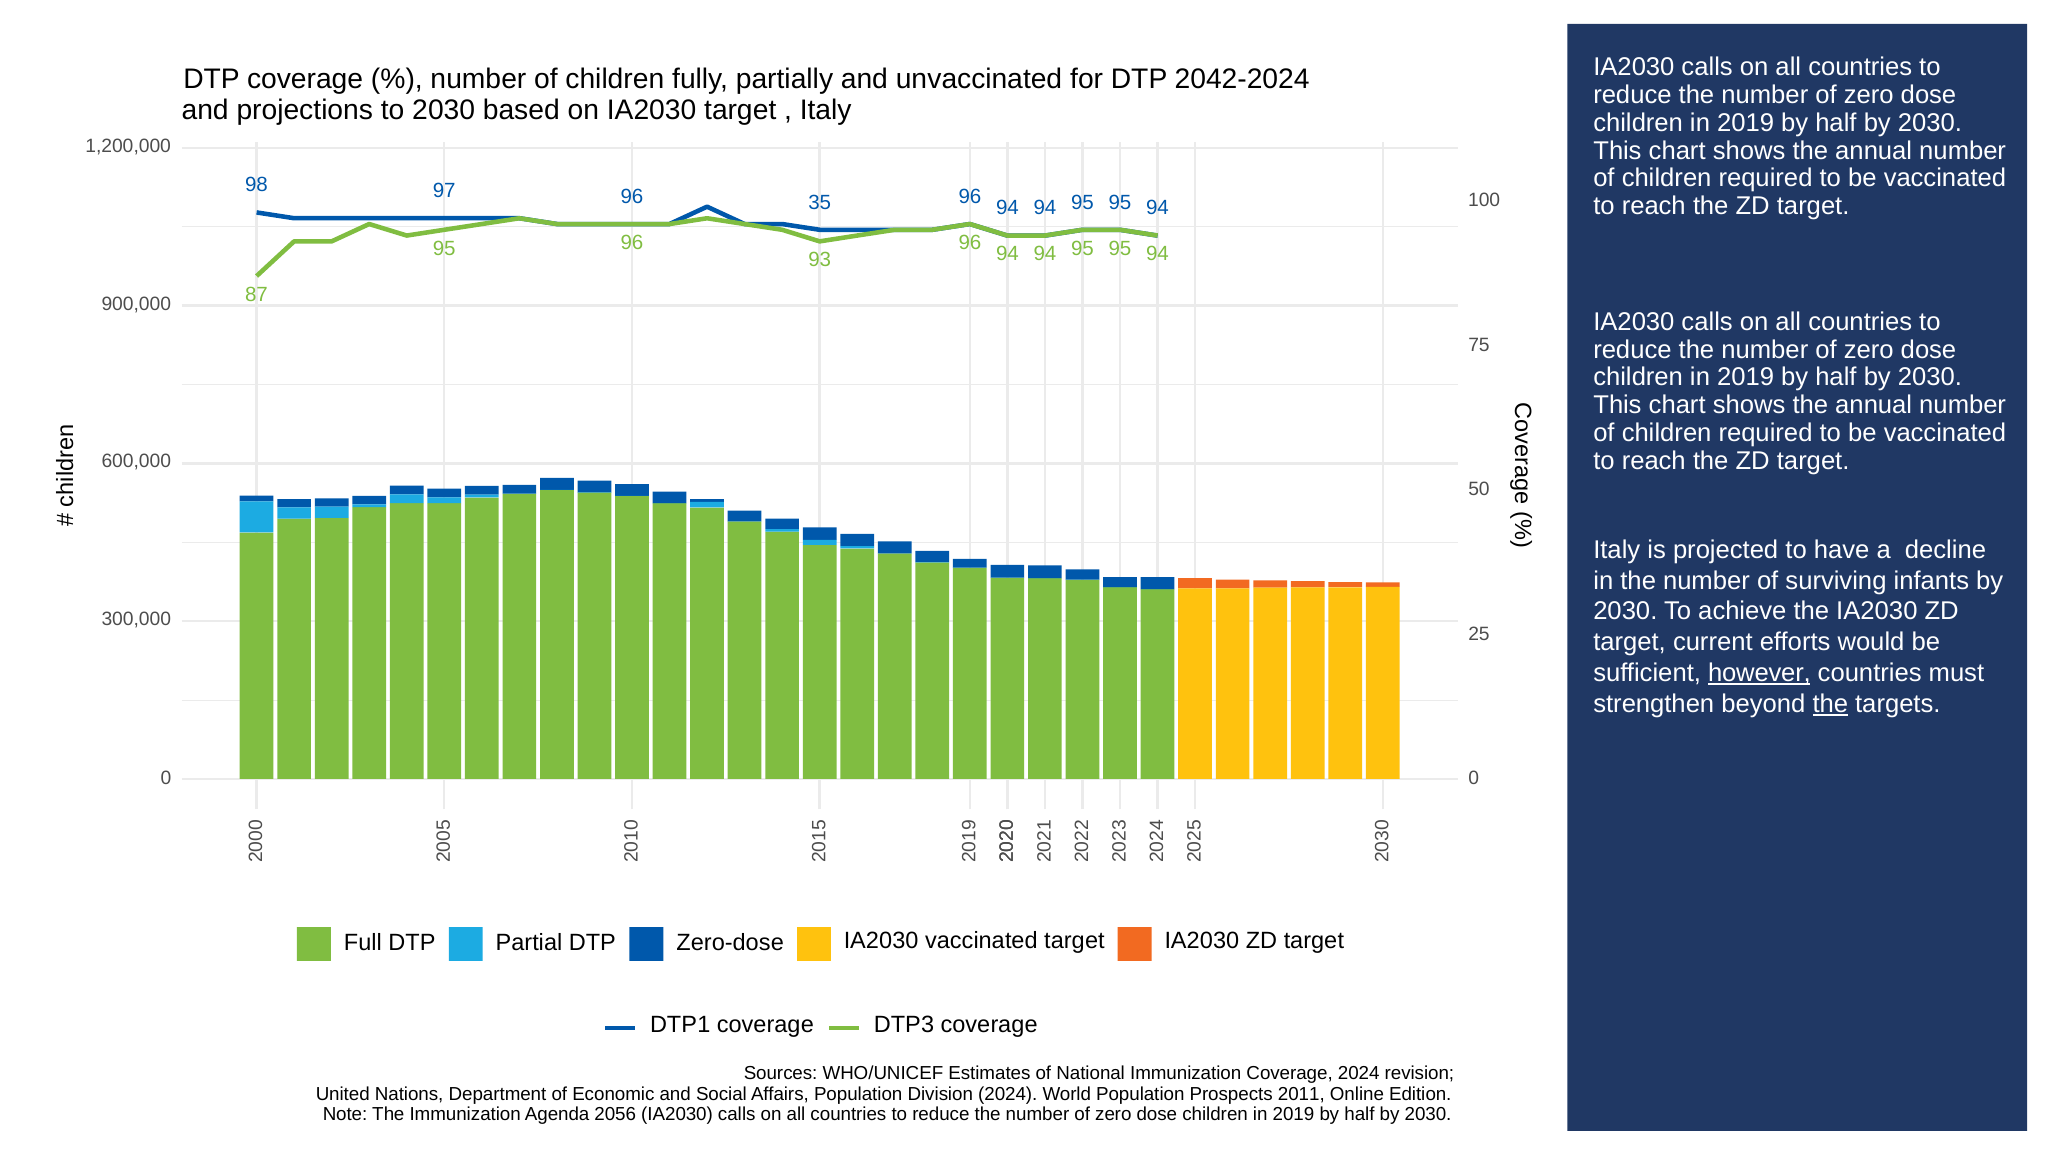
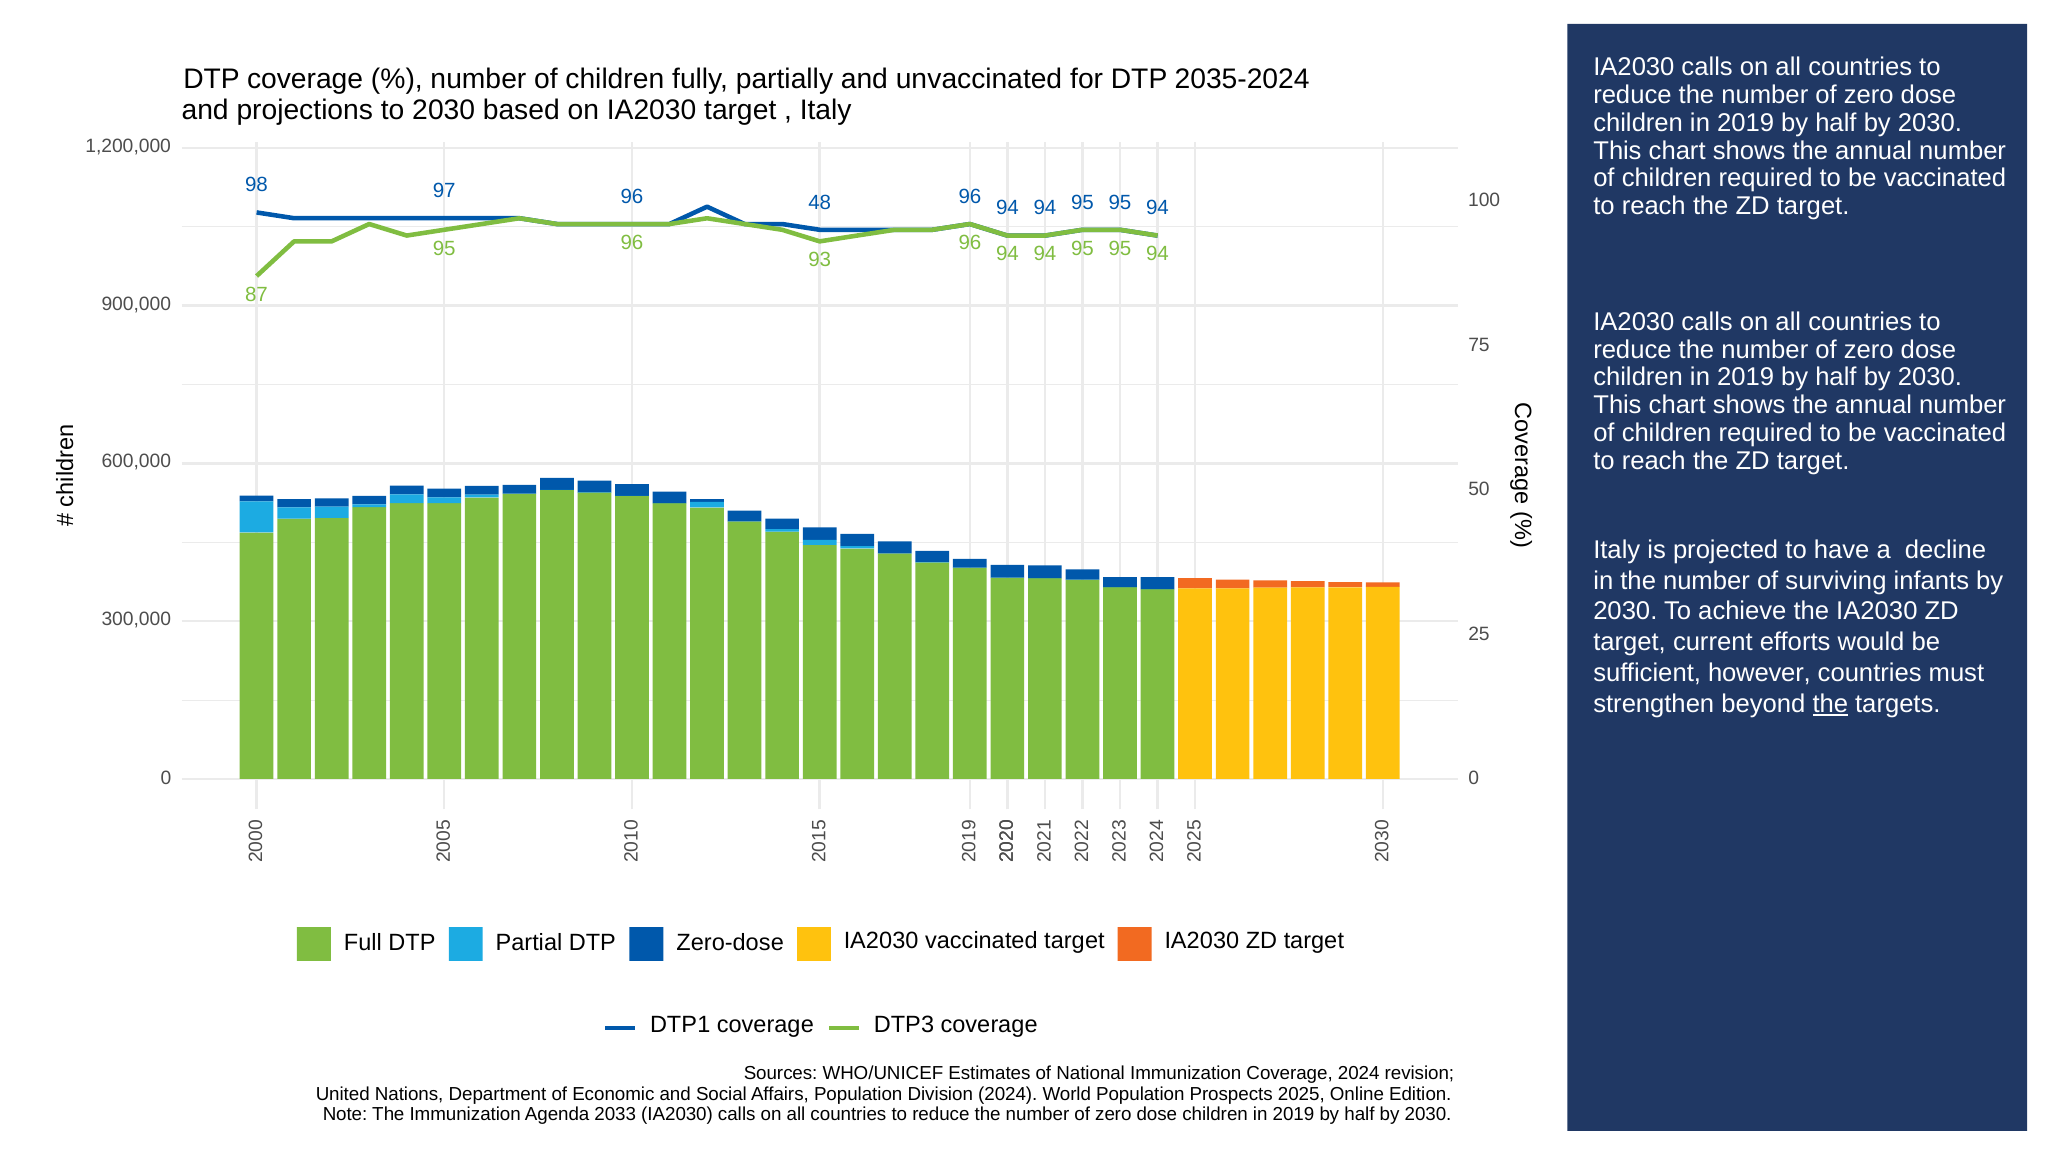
2042-2024: 2042-2024 -> 2035-2024
35: 35 -> 48
however underline: present -> none
2011: 2011 -> 2025
2056: 2056 -> 2033
